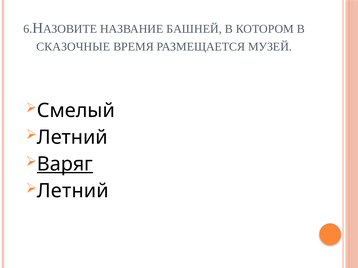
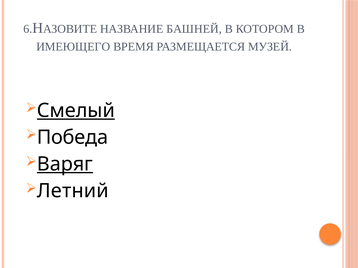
СКАЗОЧНЫЕ: СКАЗОЧНЫЕ -> ИМЕЮЩЕГО
Смелый underline: none -> present
Летний at (72, 138): Летний -> Победа
